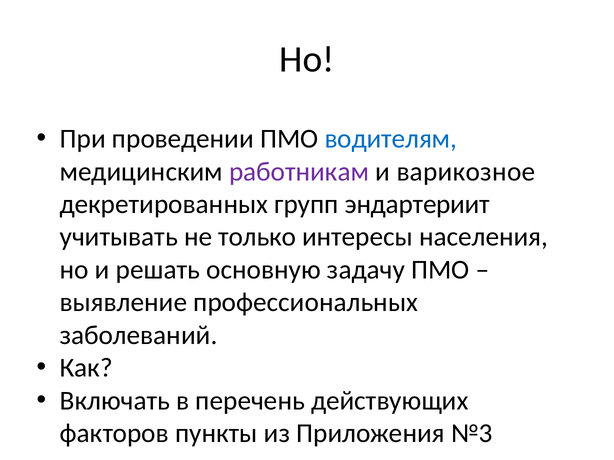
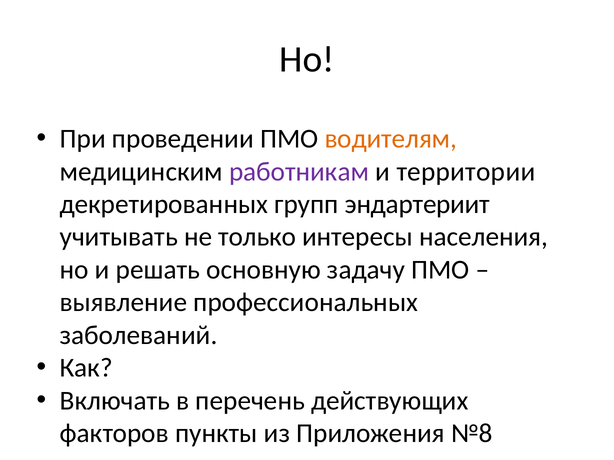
водителям colour: blue -> orange
варикозное: варикозное -> территории
№3: №3 -> №8
